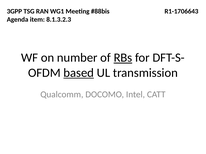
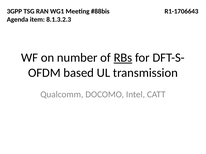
based underline: present -> none
